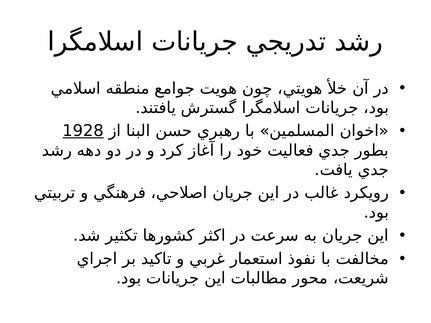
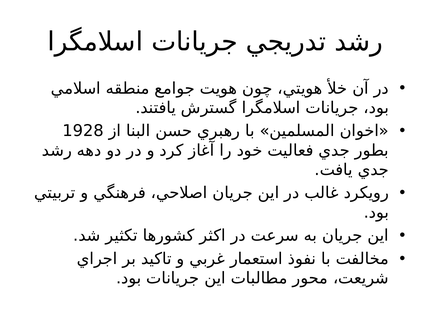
1928 underline: present -> none
